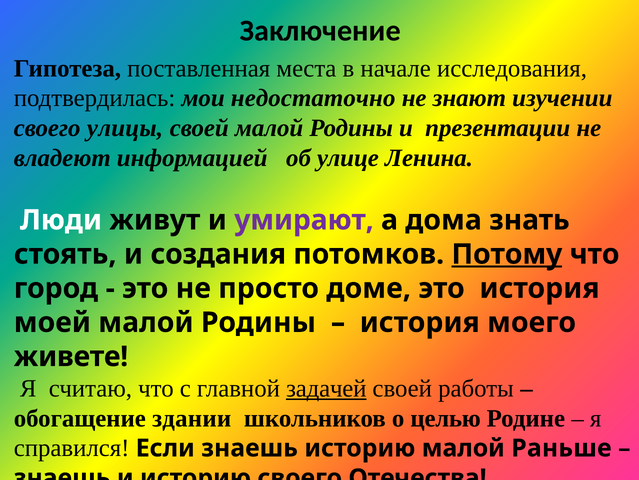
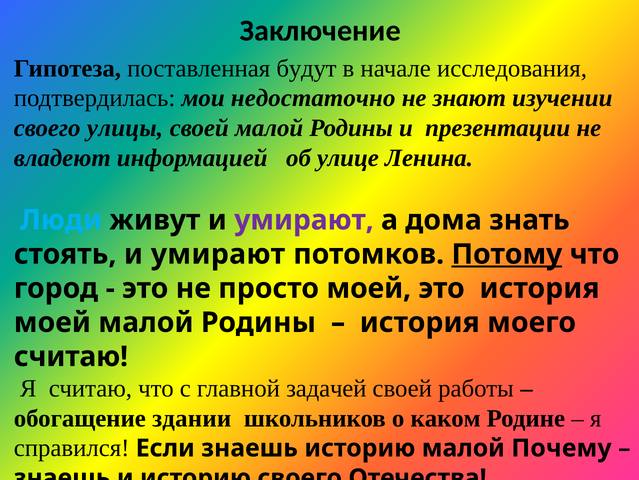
места: места -> будут
Люди colour: white -> light blue
стоять и создания: создания -> умирают
просто доме: доме -> моей
живете at (71, 356): живете -> считаю
задачей underline: present -> none
целью: целью -> каком
Раньше: Раньше -> Почему
